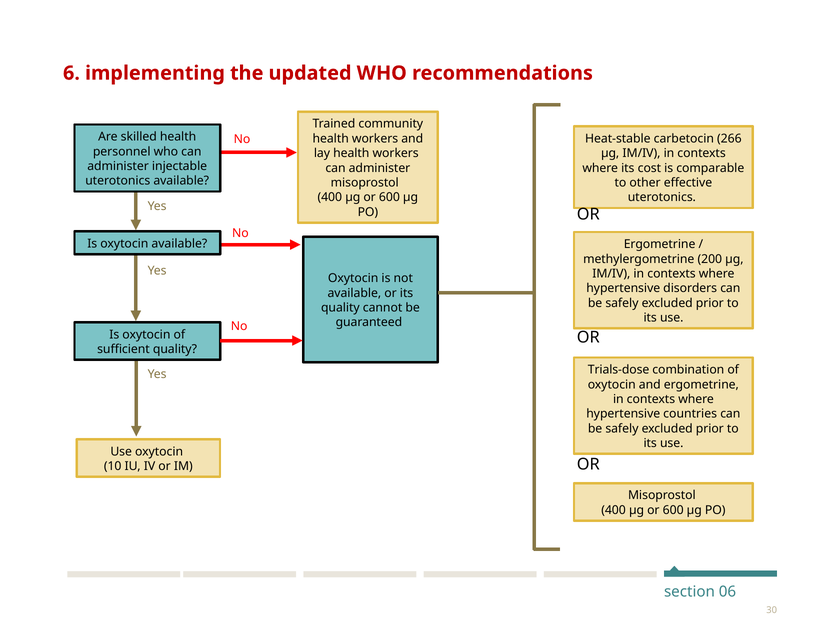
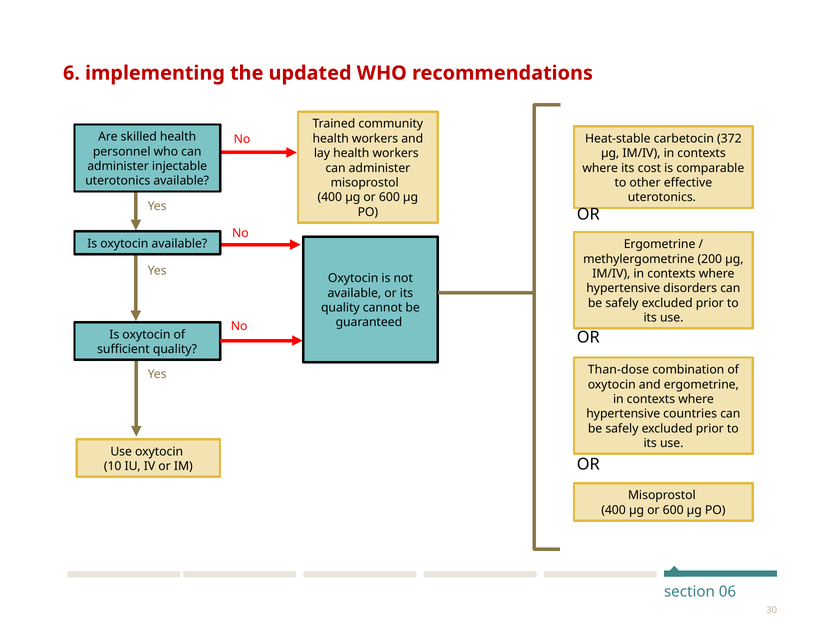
266: 266 -> 372
Trials-dose: Trials-dose -> Than-dose
